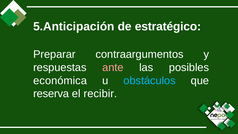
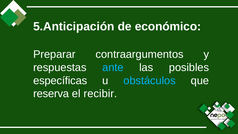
estratégico: estratégico -> económico
ante colour: pink -> light blue
económica: económica -> específicas
